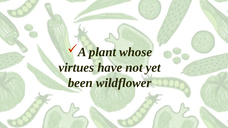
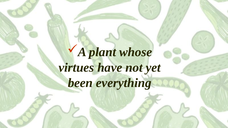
wildflower: wildflower -> everything
